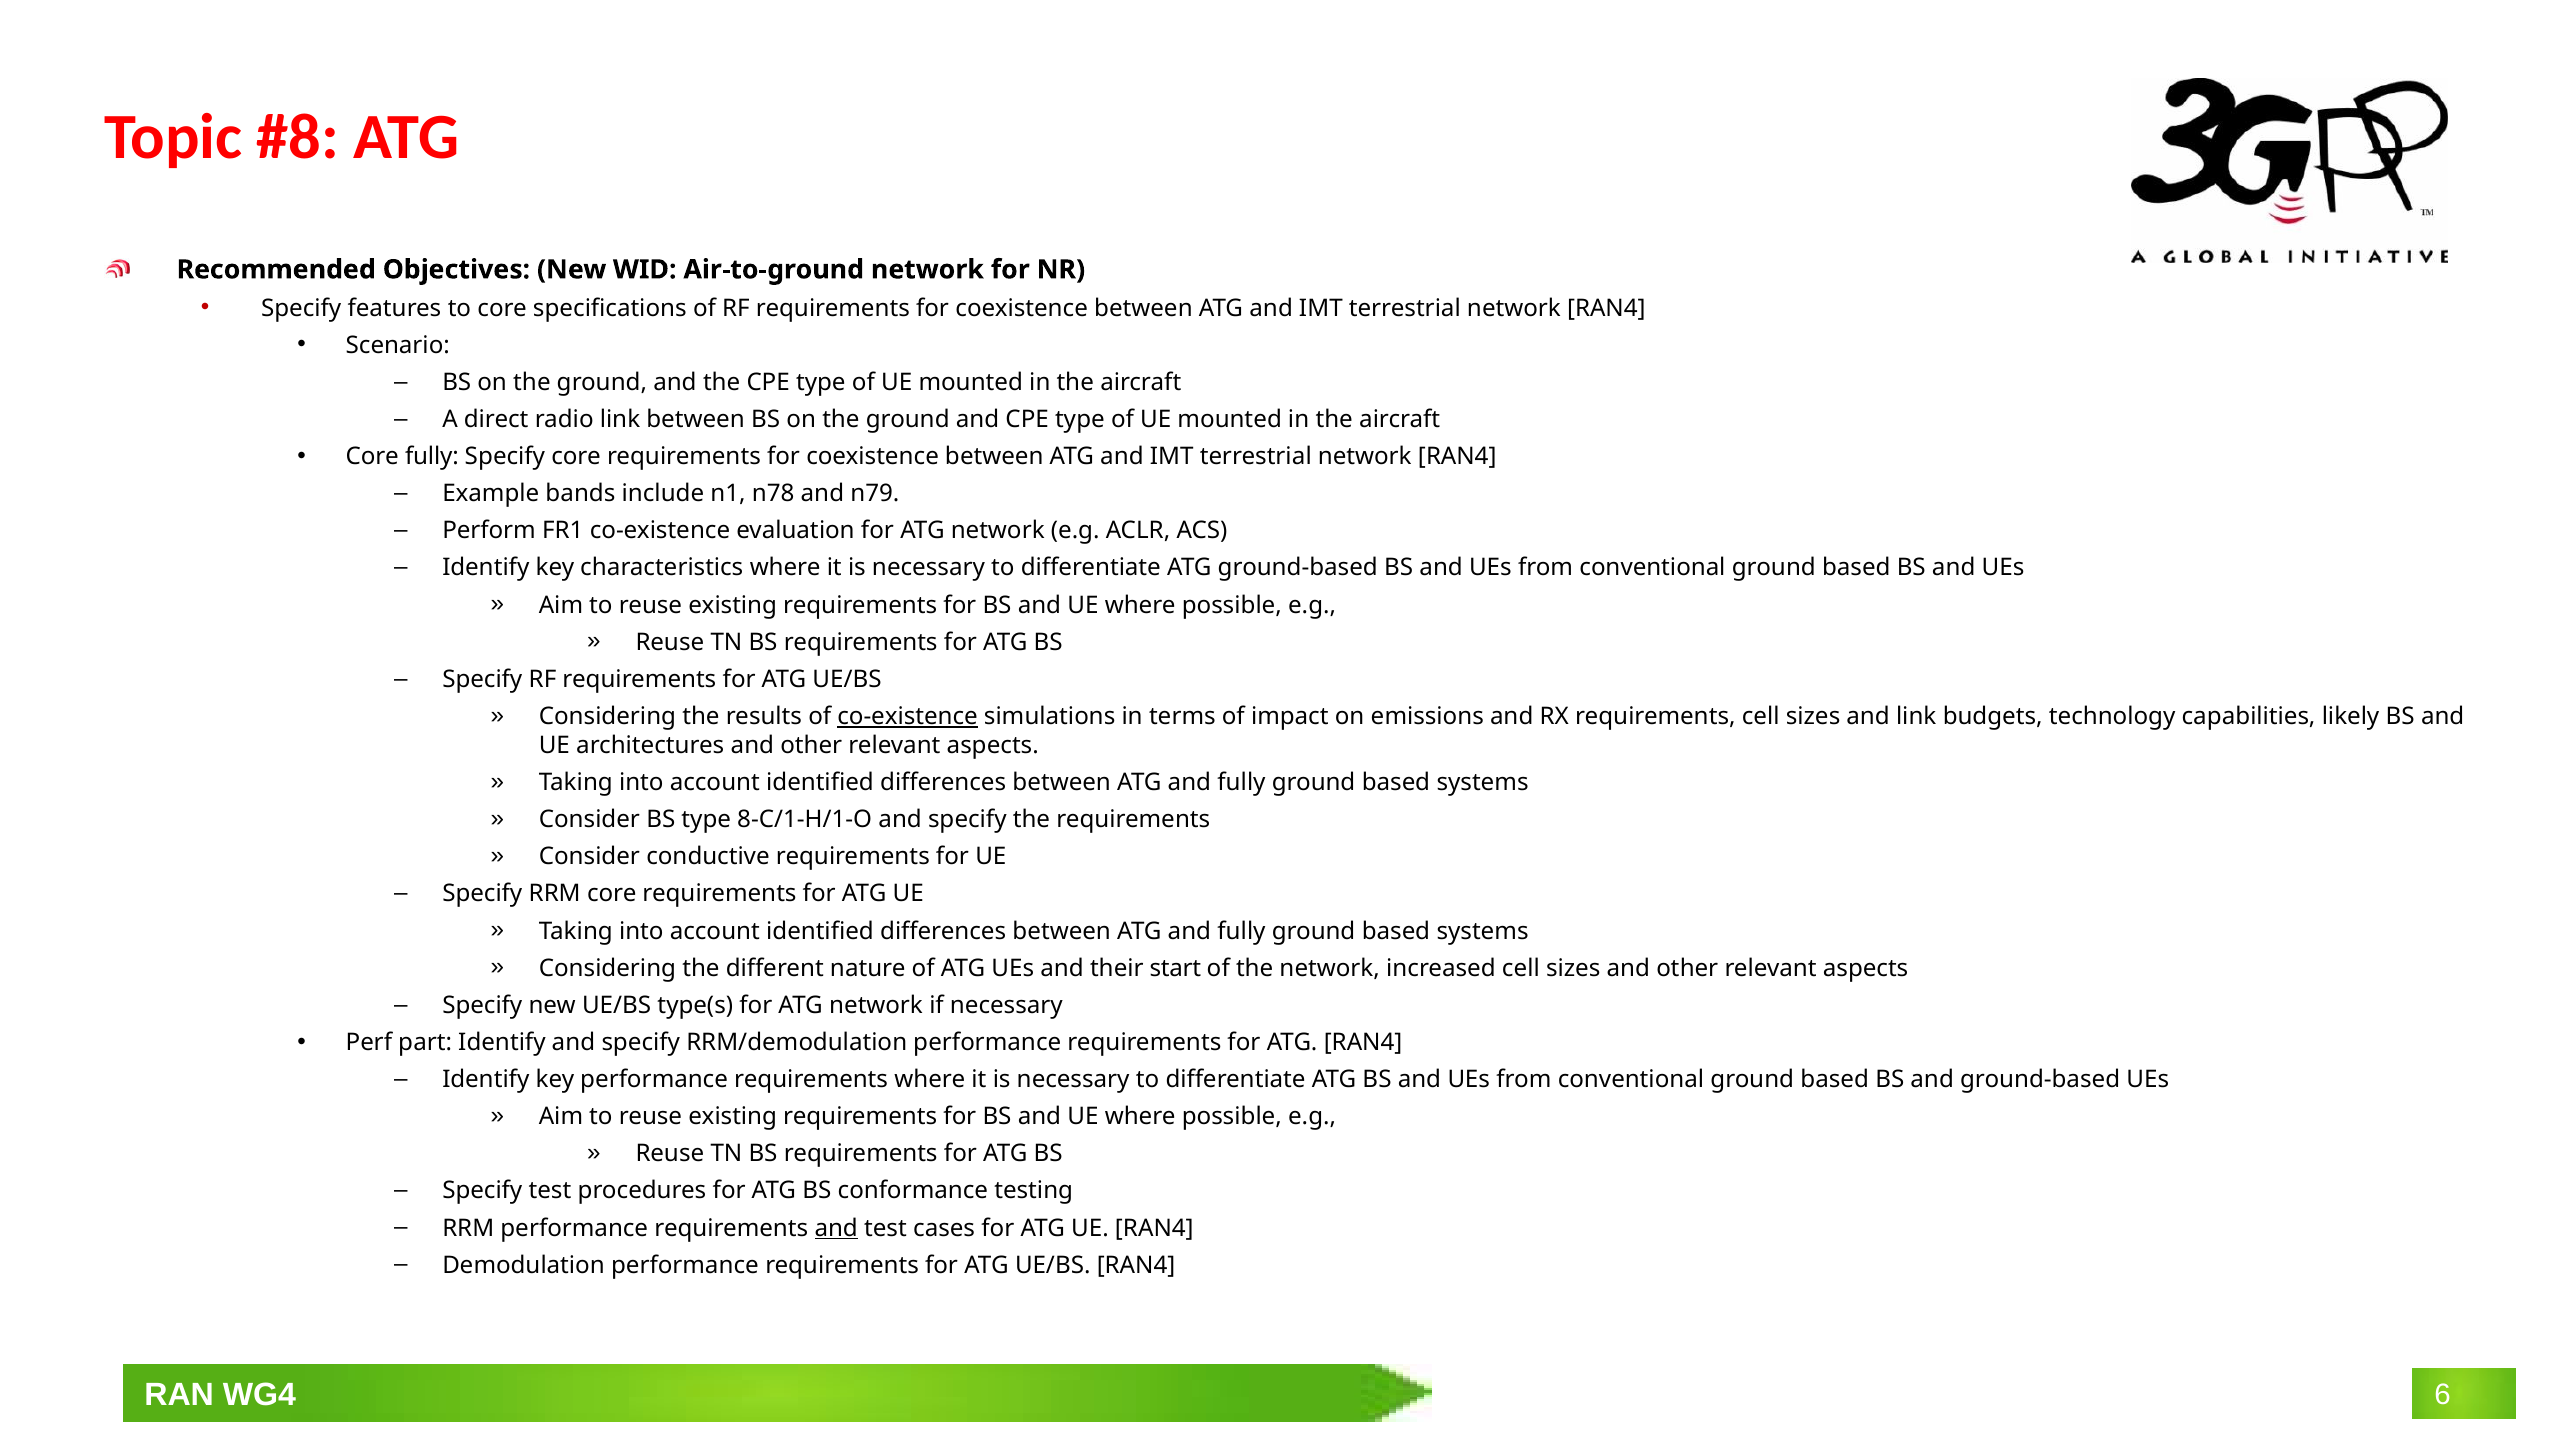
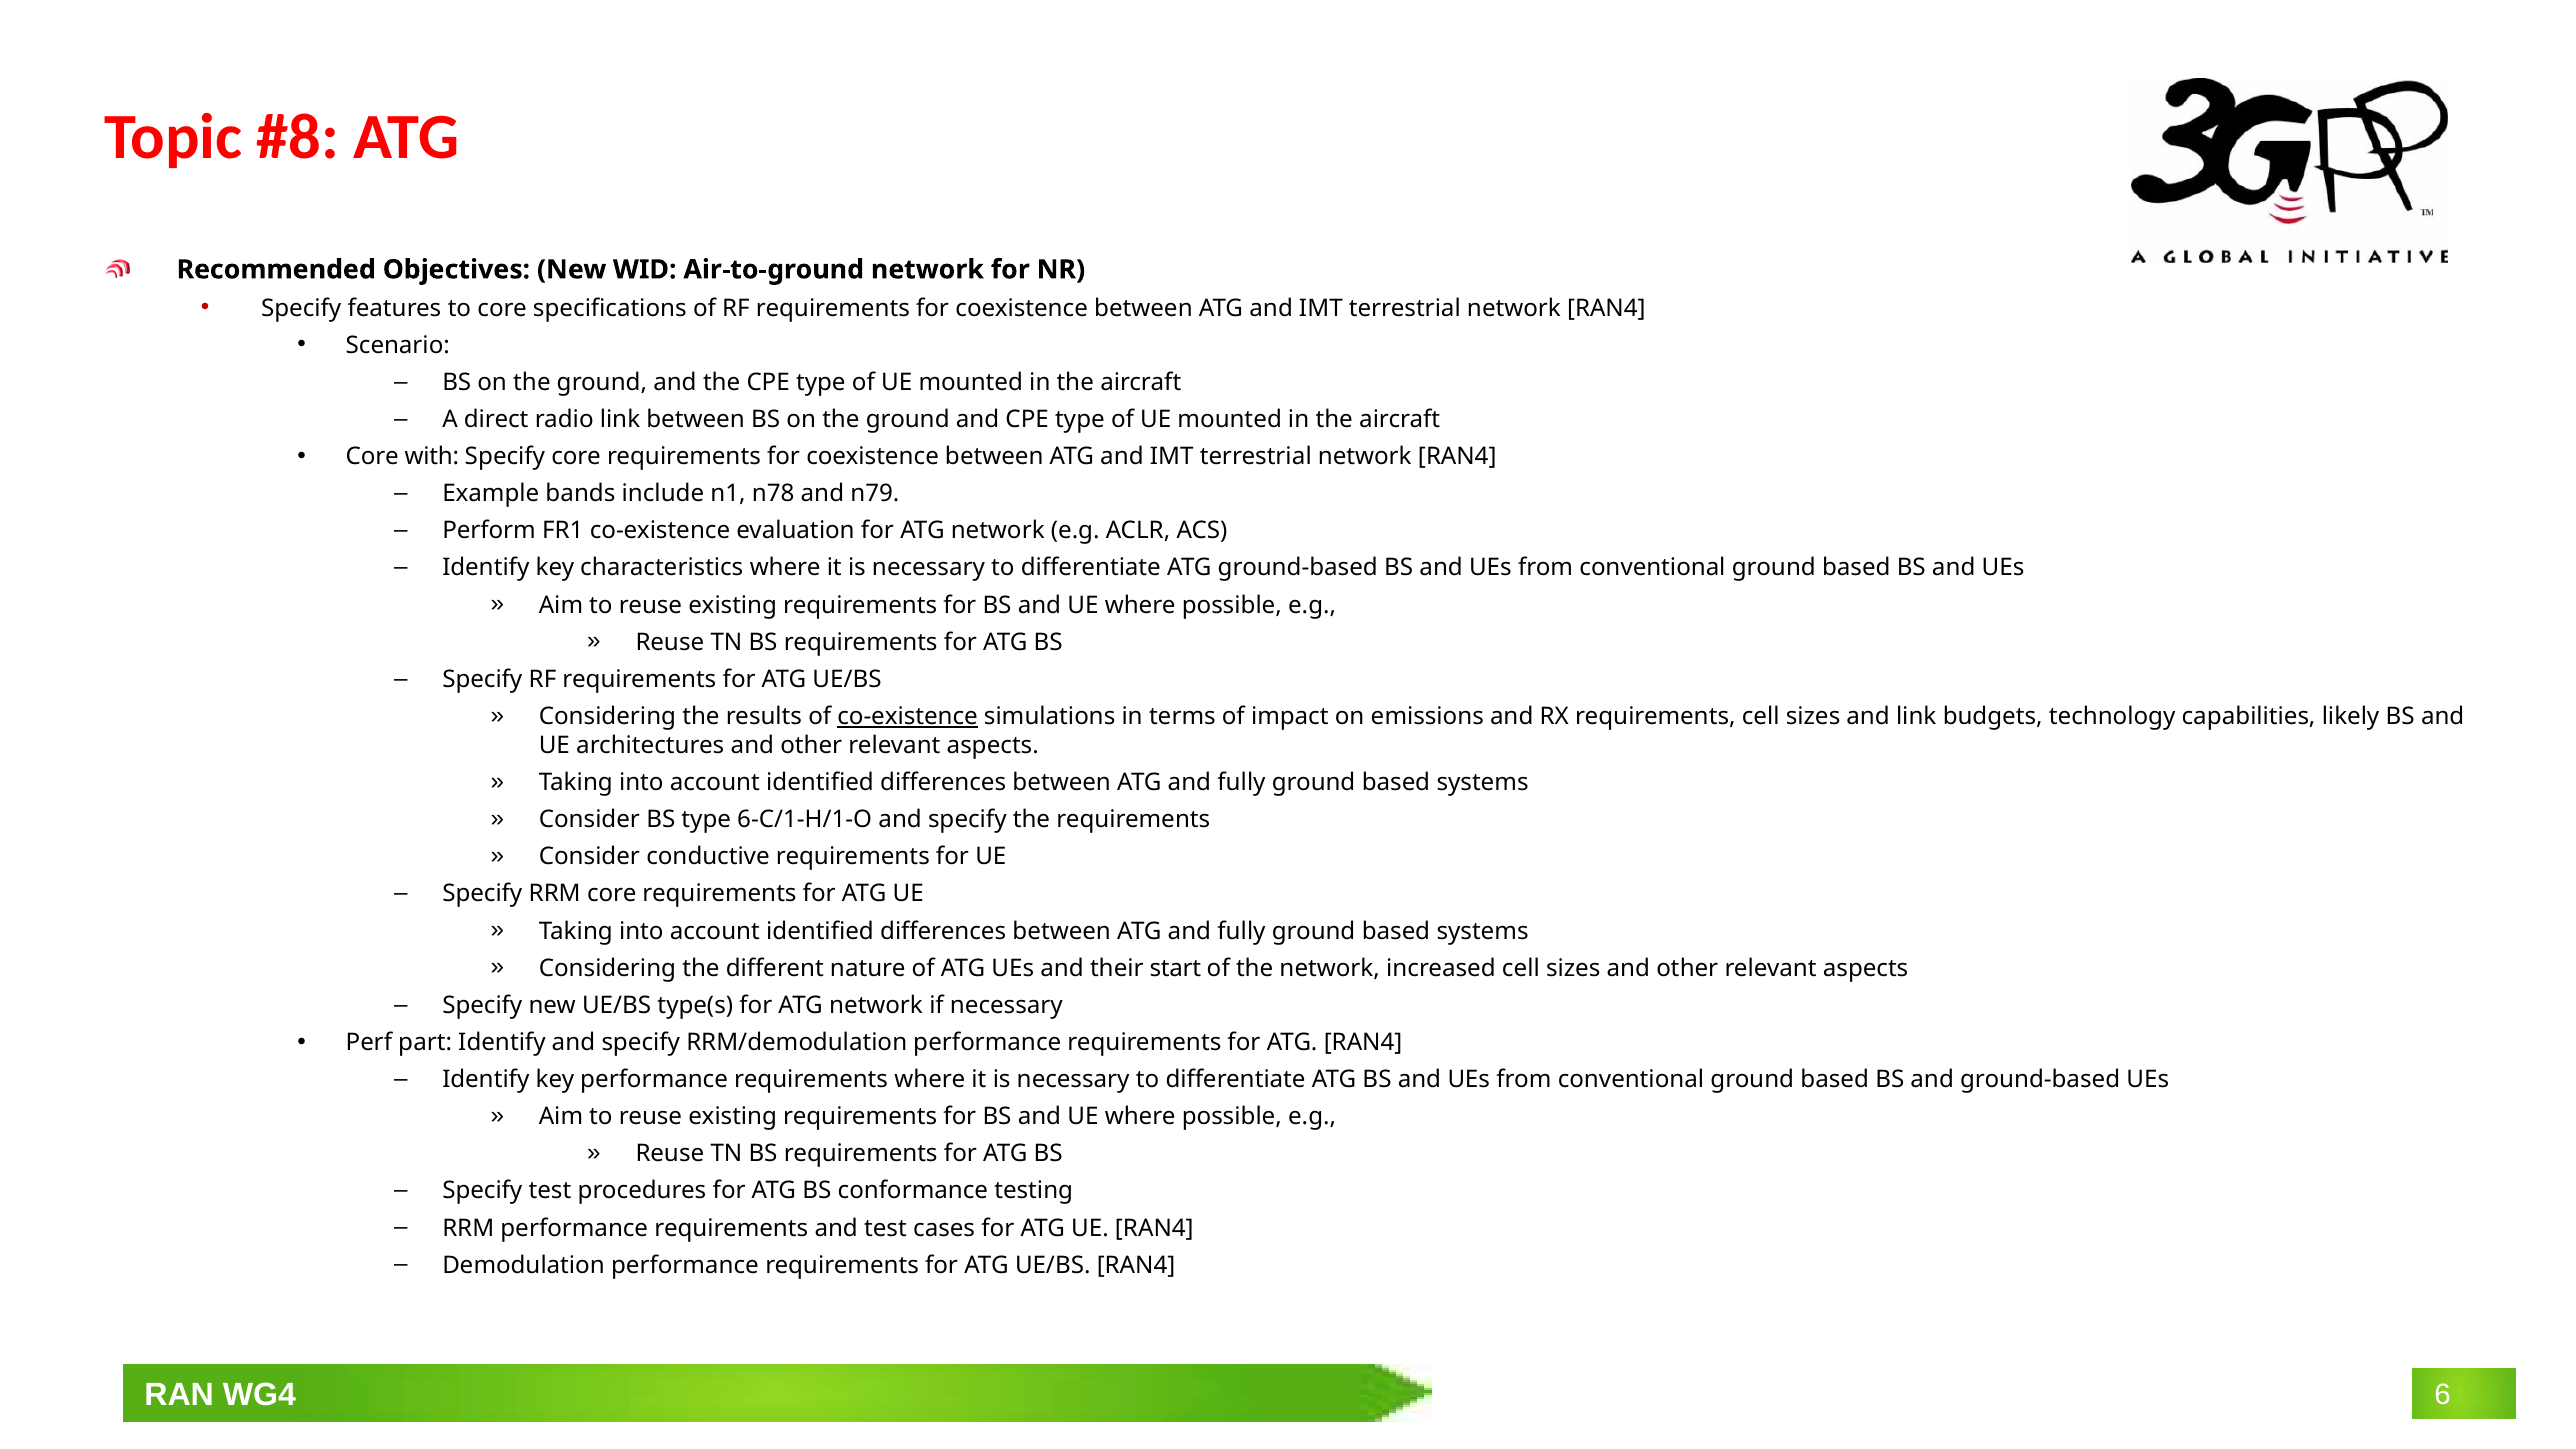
Core fully: fully -> with
8-C/1-H/1-O: 8-C/1-H/1-O -> 6-C/1-H/1-O
and at (836, 1228) underline: present -> none
